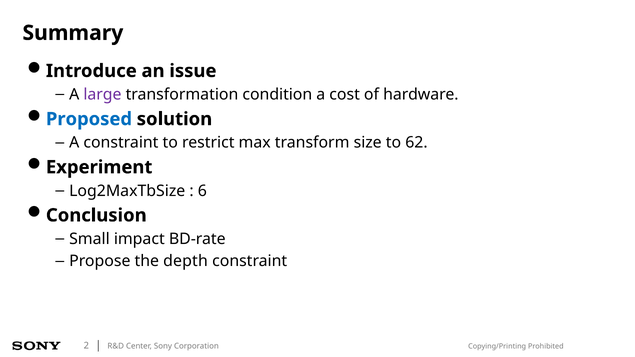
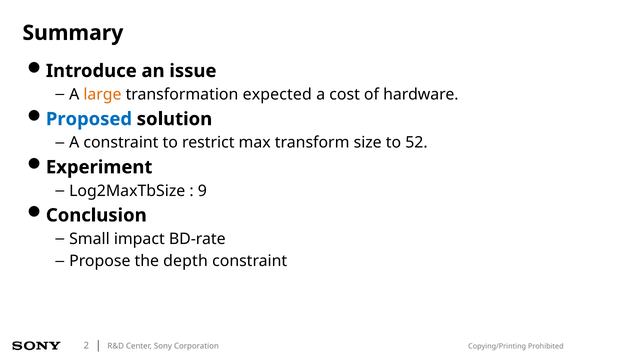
large colour: purple -> orange
condition: condition -> expected
62: 62 -> 52
6: 6 -> 9
